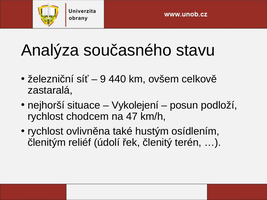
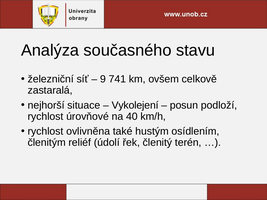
440: 440 -> 741
chodcem: chodcem -> úrovňové
47: 47 -> 40
